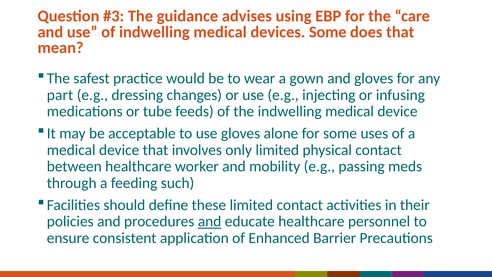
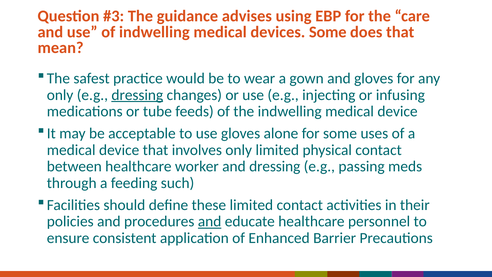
part at (60, 95): part -> only
dressing at (137, 95) underline: none -> present
and mobility: mobility -> dressing
